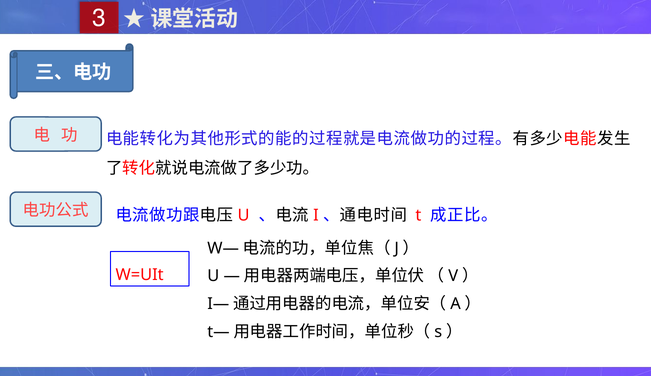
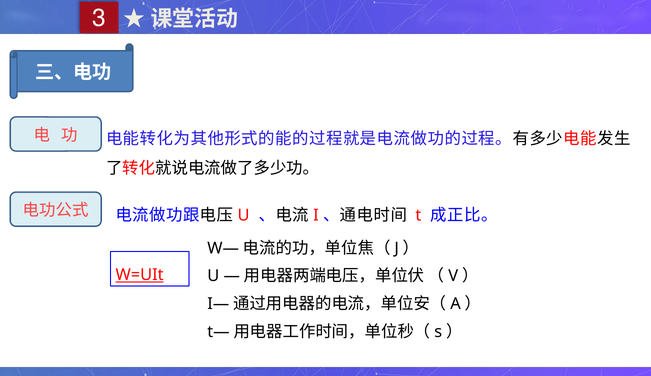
W=UIt underline: none -> present
